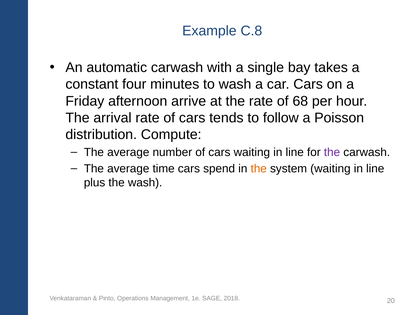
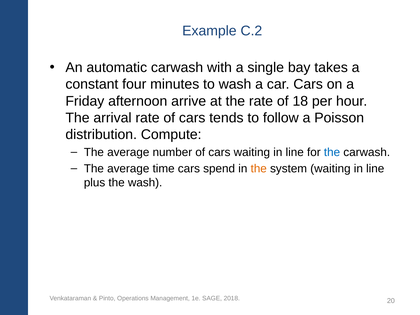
C.8: C.8 -> C.2
68: 68 -> 18
the at (332, 152) colour: purple -> blue
